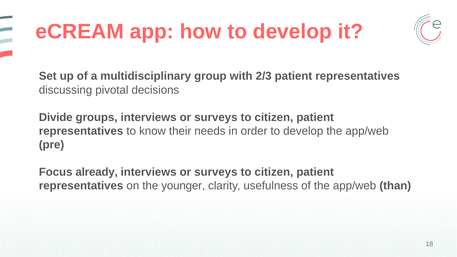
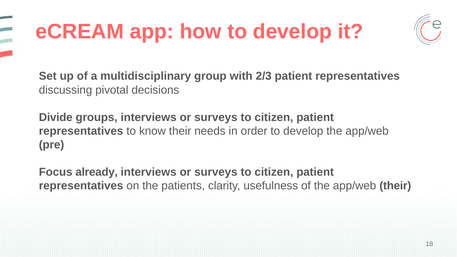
younger: younger -> patients
app/web than: than -> their
